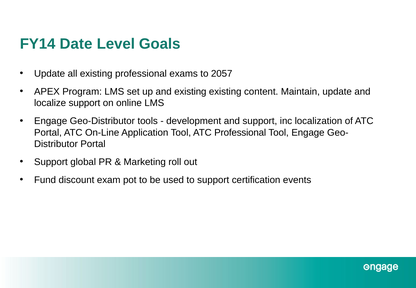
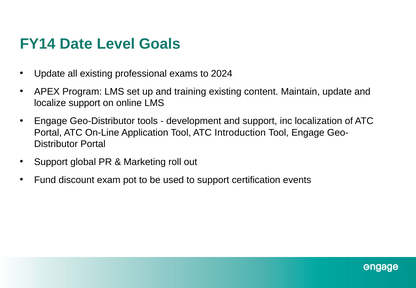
2057: 2057 -> 2024
and existing: existing -> training
ATC Professional: Professional -> Introduction
